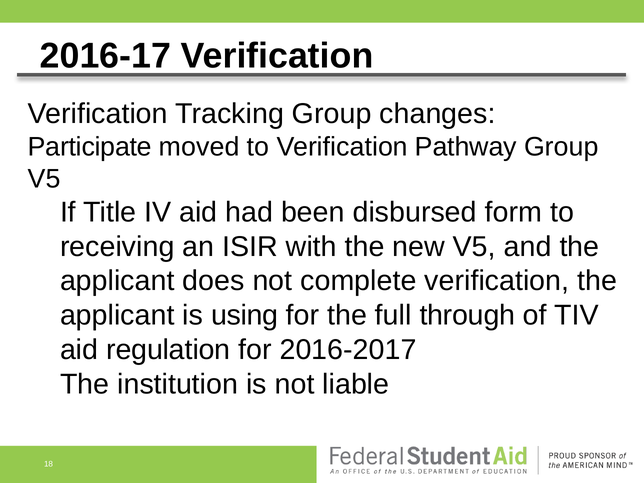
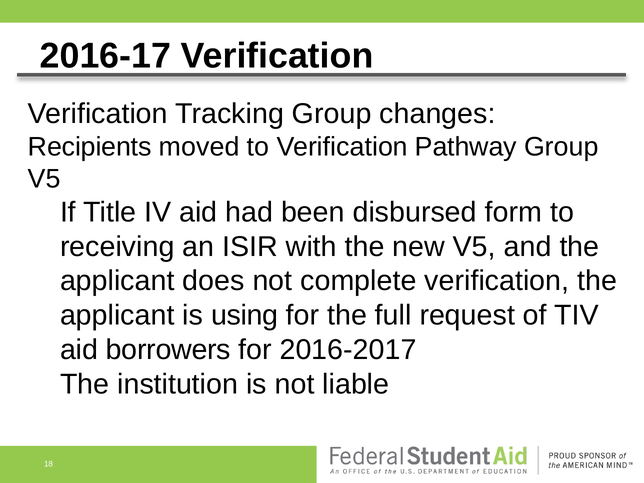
Participate: Participate -> Recipients
through: through -> request
regulation: regulation -> borrowers
